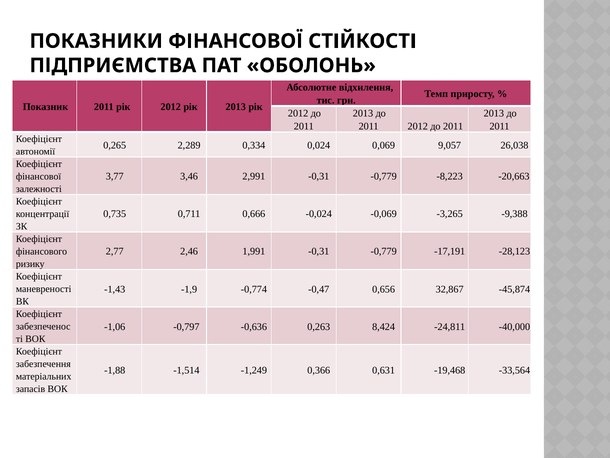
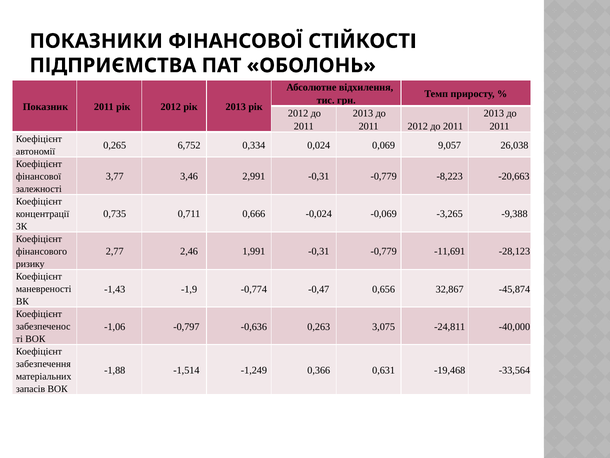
2,289: 2,289 -> 6,752
-17,191: -17,191 -> -11,691
8,424: 8,424 -> 3,075
